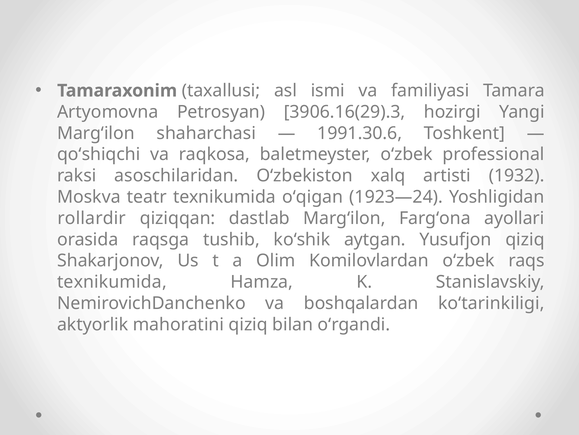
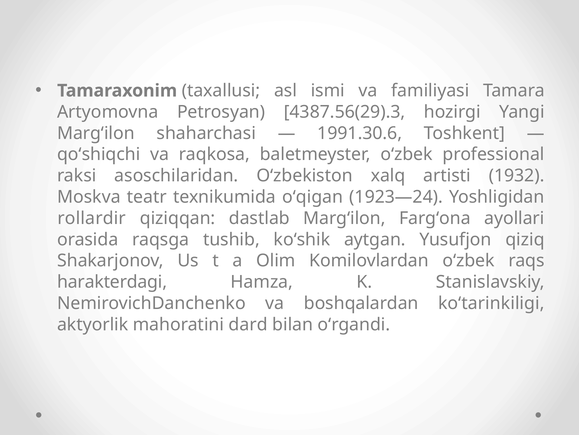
3906.16(29).3: 3906.16(29).3 -> 4387.56(29).3
texnikumida at (112, 282): texnikumida -> harakterdagi
mahoratini qiziq: qiziq -> dard
